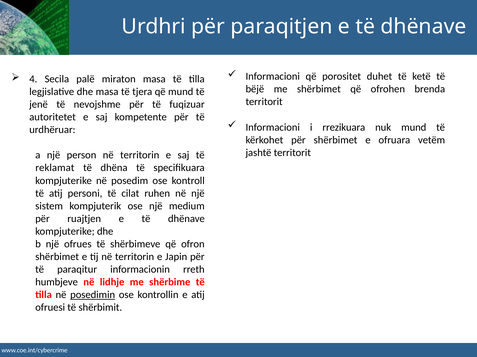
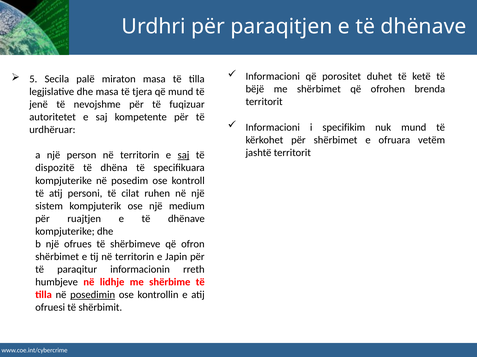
4: 4 -> 5
rrezikuara: rrezikuara -> specifikim
saj at (184, 155) underline: none -> present
reklamat: reklamat -> dispozitë
